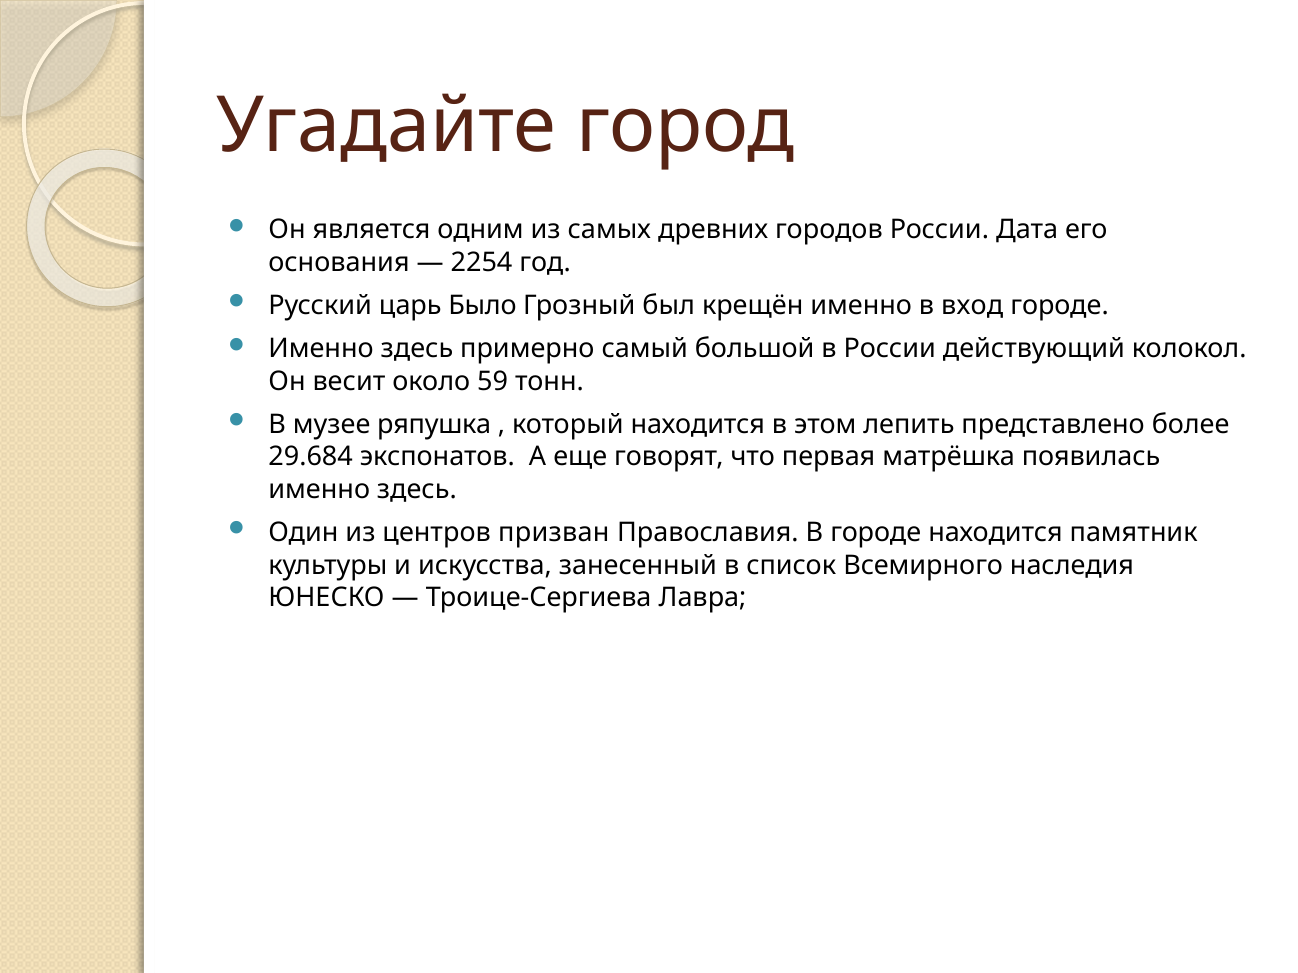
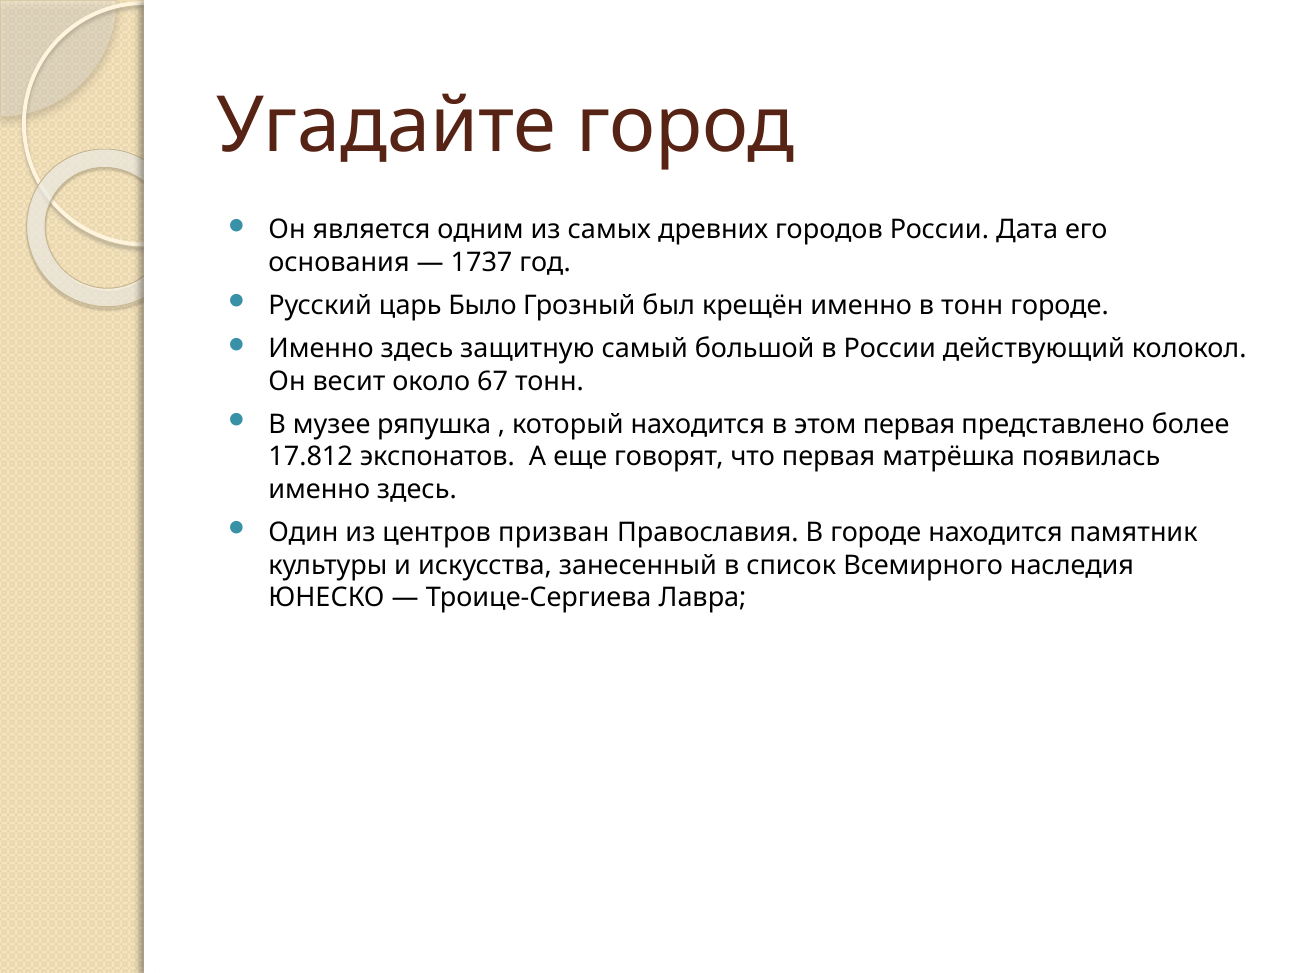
2254: 2254 -> 1737
в вход: вход -> тонн
примерно: примерно -> защитную
59: 59 -> 67
этом лепить: лепить -> первая
29.684: 29.684 -> 17.812
